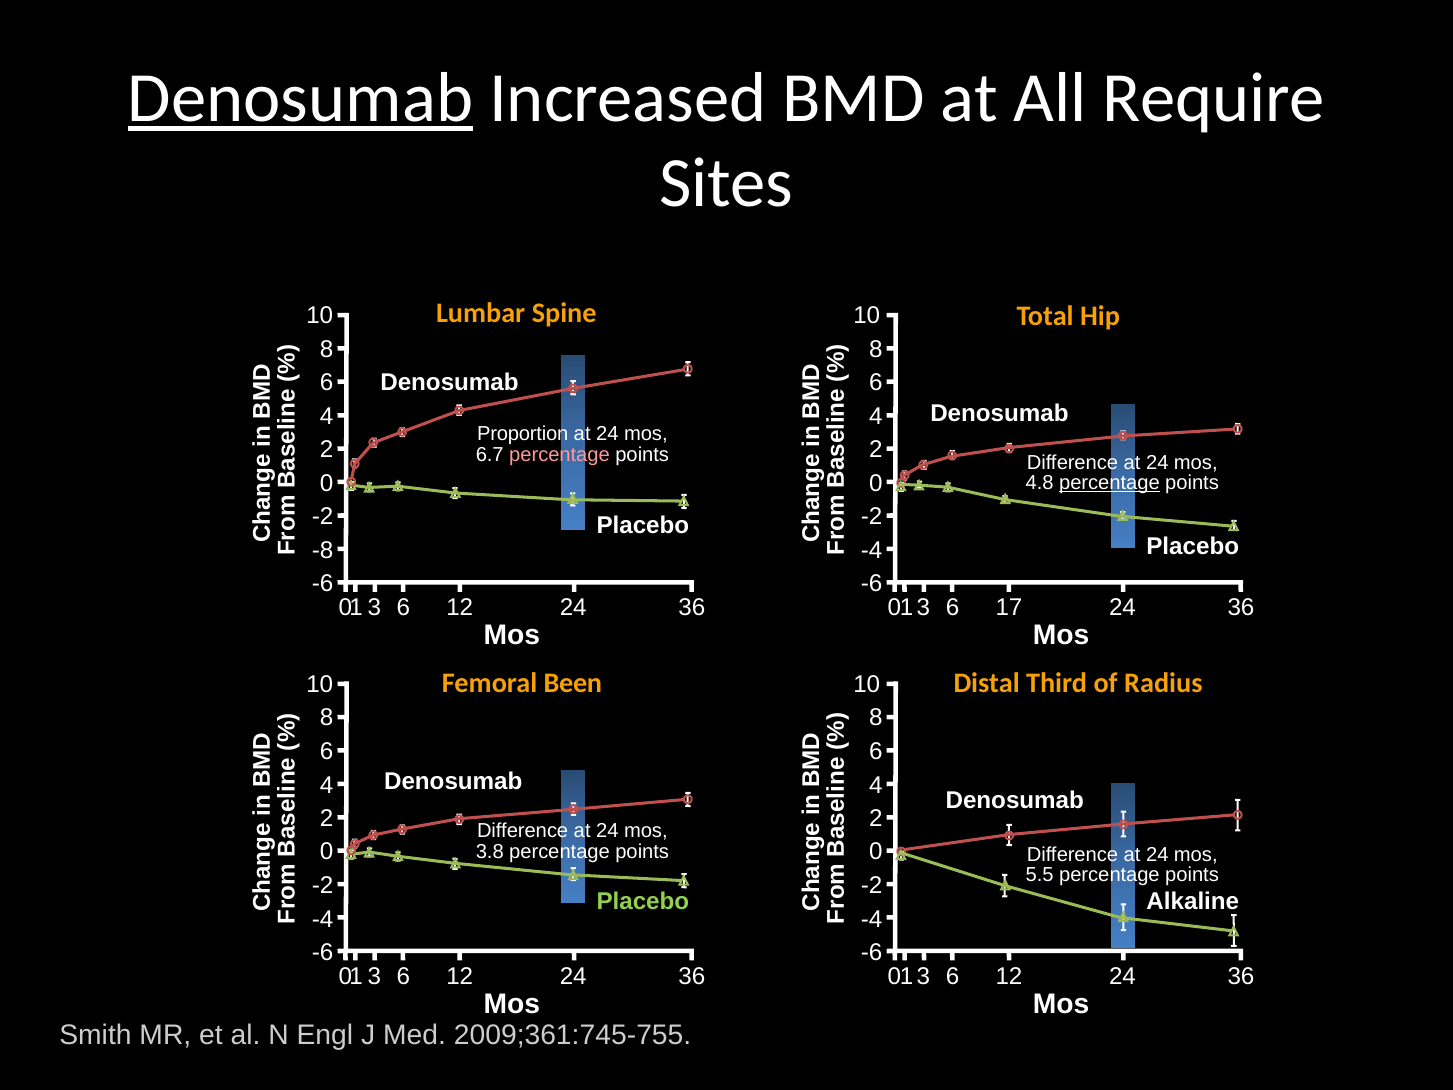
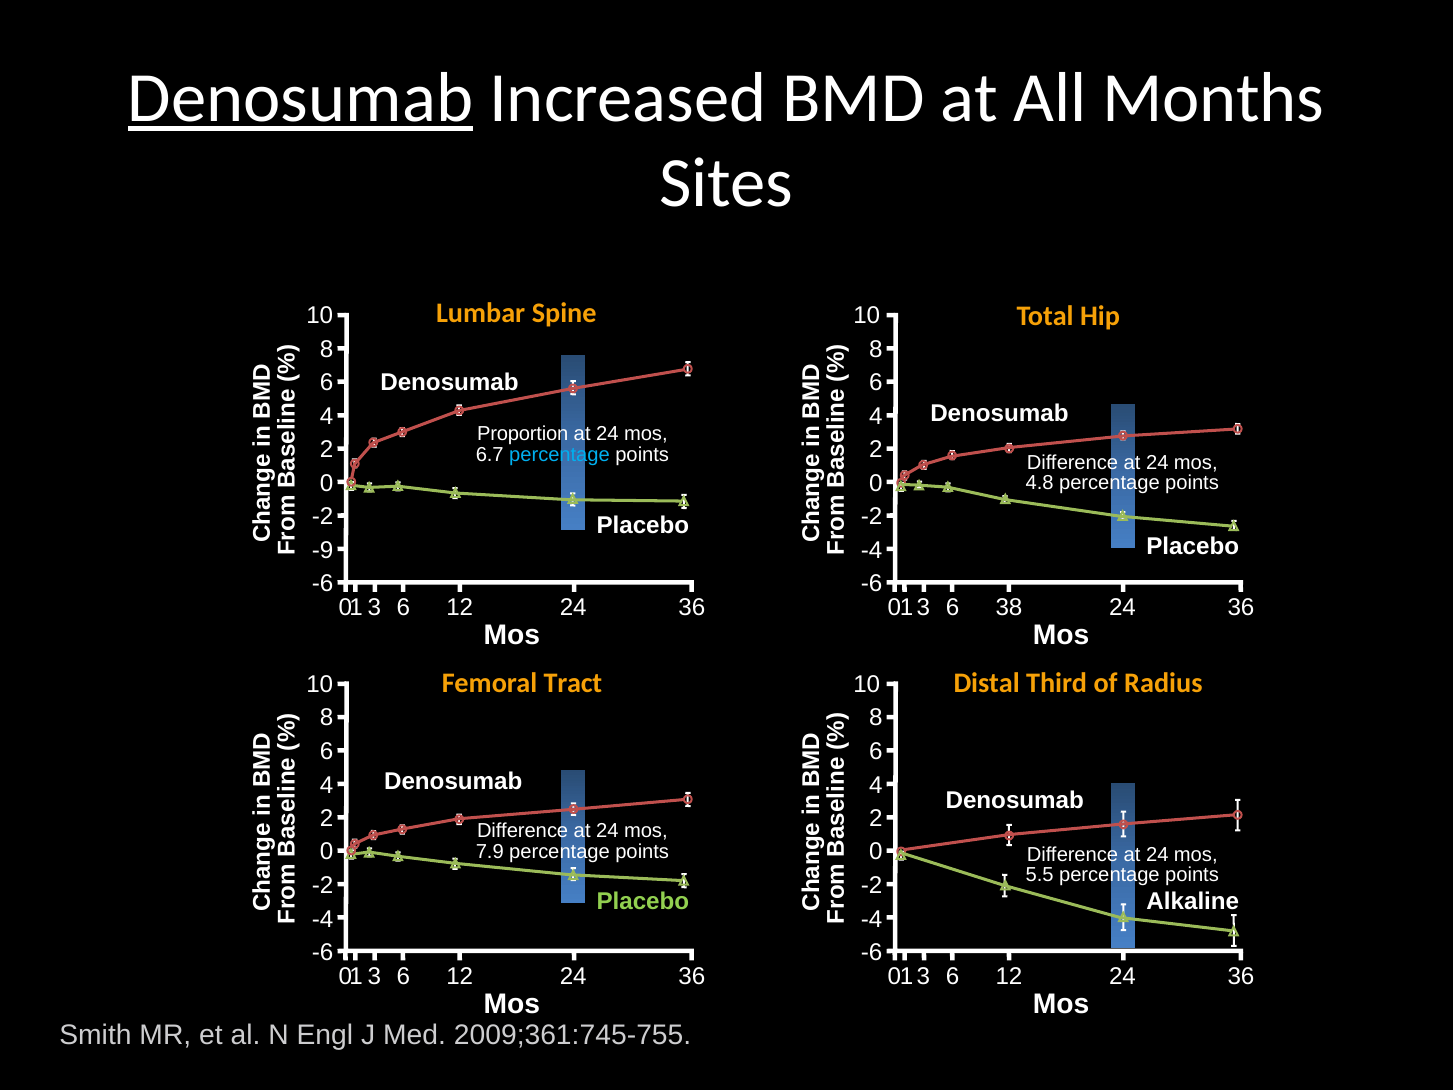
Require: Require -> Months
percentage at (560, 454) colour: pink -> light blue
percentage at (1109, 483) underline: present -> none
-8: -8 -> -9
17: 17 -> 38
Been: Been -> Tract
3.8: 3.8 -> 7.9
